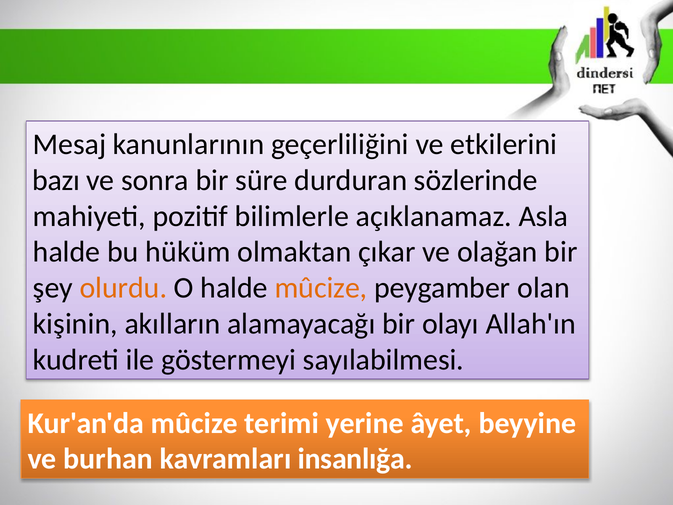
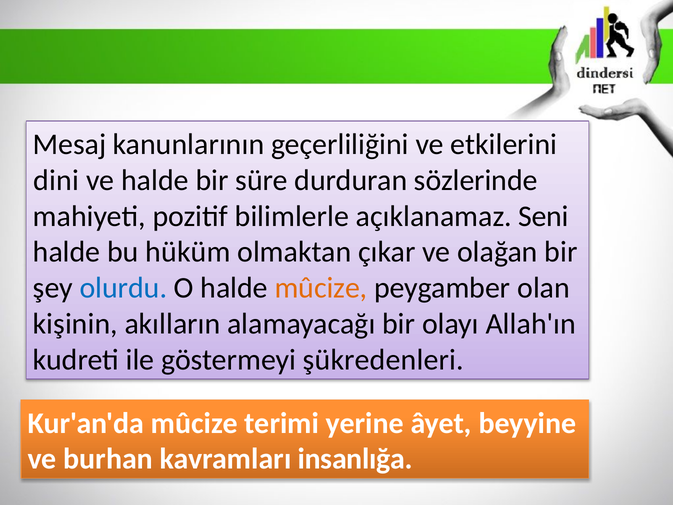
bazı: bazı -> dini
ve sonra: sonra -> halde
Asla: Asla -> Seni
olurdu colour: orange -> blue
sayılabilmesi: sayılabilmesi -> şükredenleri
